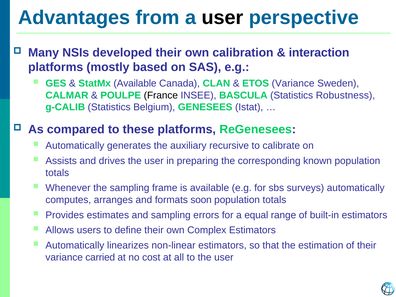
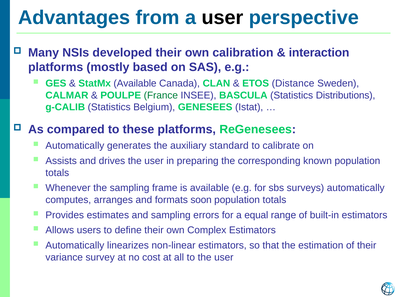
ETOS Variance: Variance -> Distance
France colour: black -> green
Robustness: Robustness -> Distributions
recursive: recursive -> standard
carried: carried -> survey
